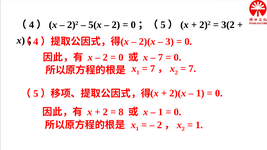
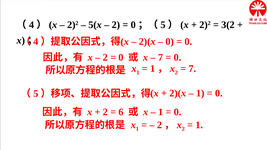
3 at (170, 42): 3 -> 0
7 at (153, 69): 7 -> 1
8: 8 -> 6
